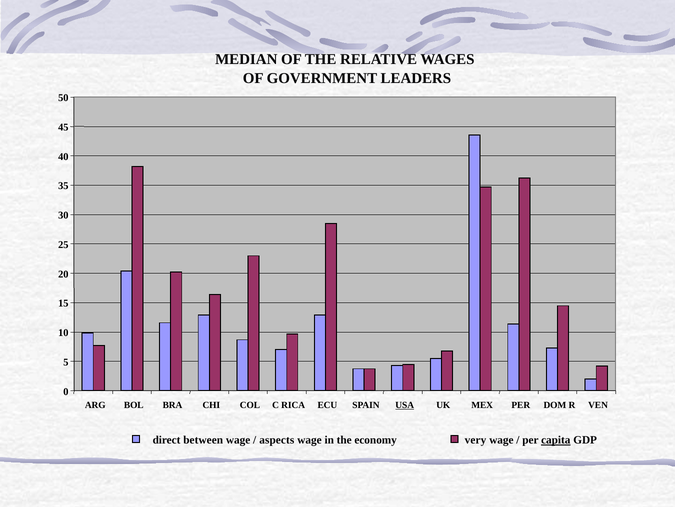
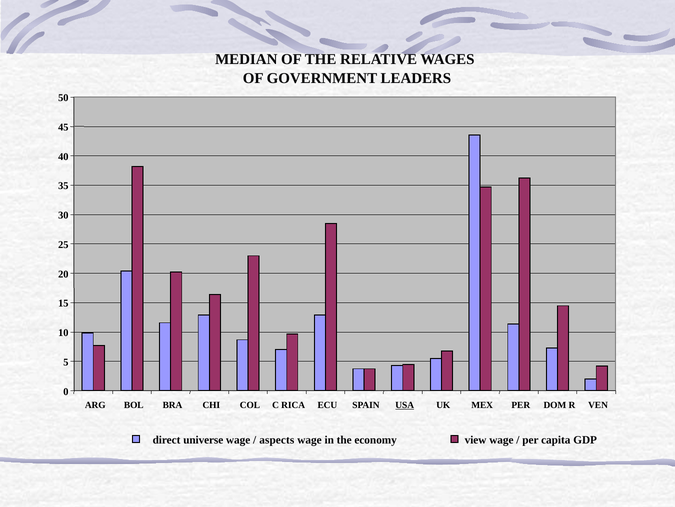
between: between -> universe
very: very -> view
capita underline: present -> none
